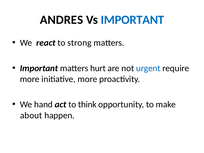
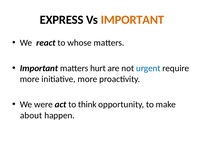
ANDRES: ANDRES -> EXPRESS
IMPORTANT at (132, 20) colour: blue -> orange
strong: strong -> whose
hand: hand -> were
